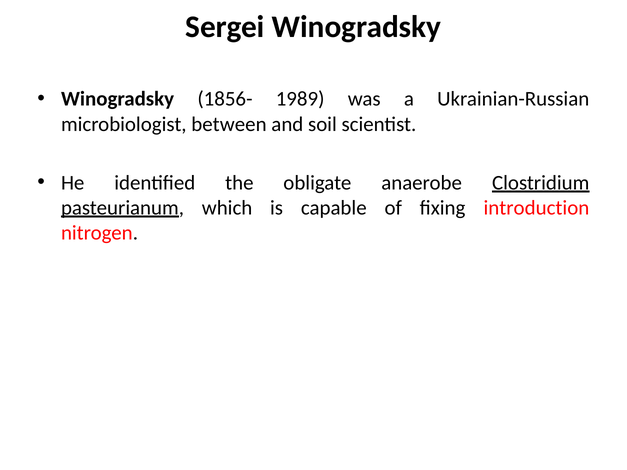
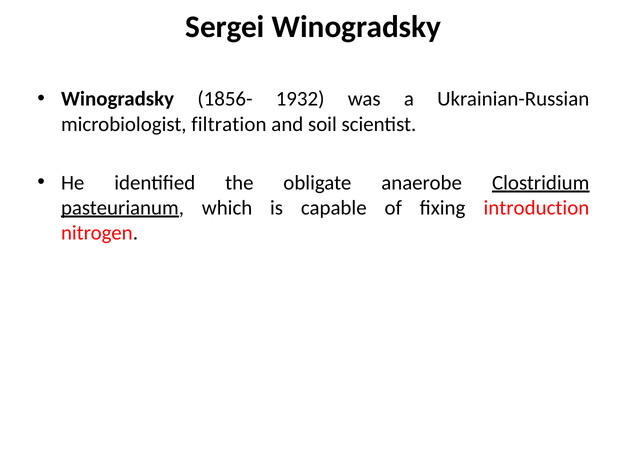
1989: 1989 -> 1932
between: between -> filtration
